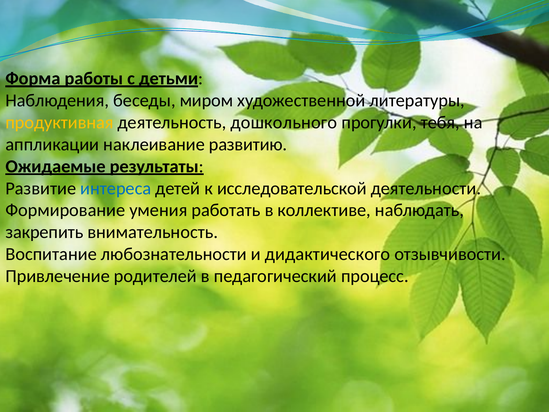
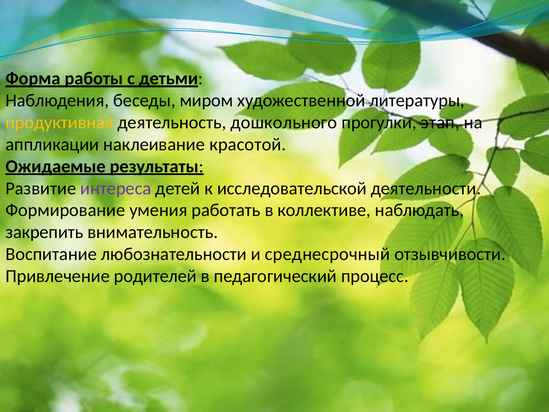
тебя: тебя -> этап
развитию: развитию -> красотой
интереса colour: blue -> purple
дидактического: дидактического -> среднесрочный
